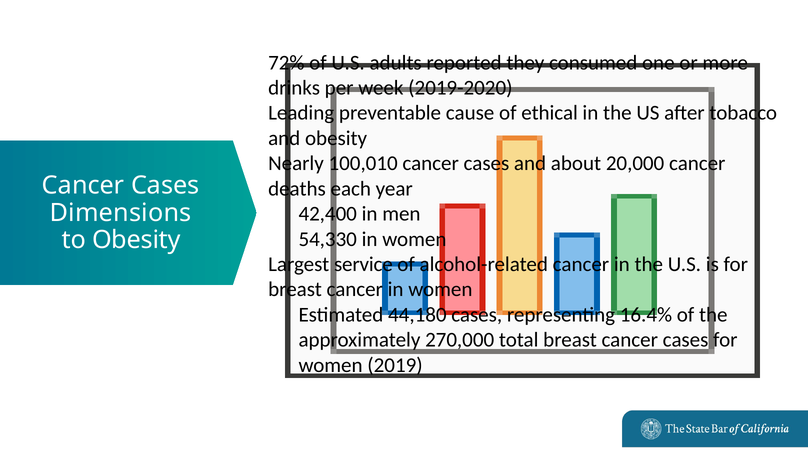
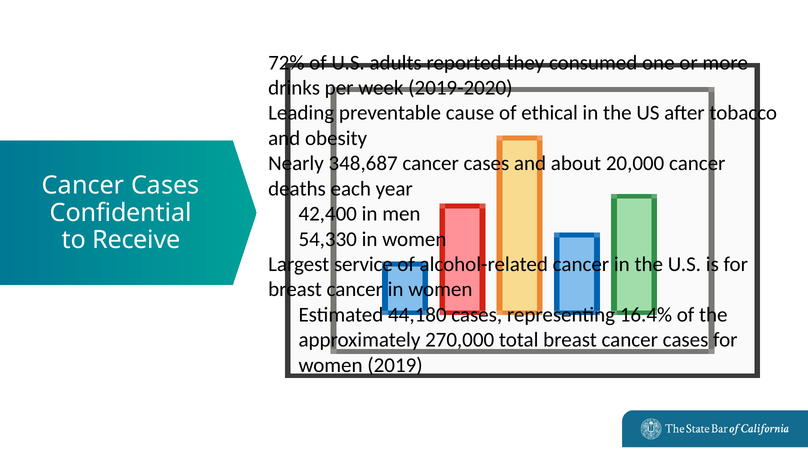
100,010: 100,010 -> 348,687
Dimensions: Dimensions -> Confidential
to Obesity: Obesity -> Receive
